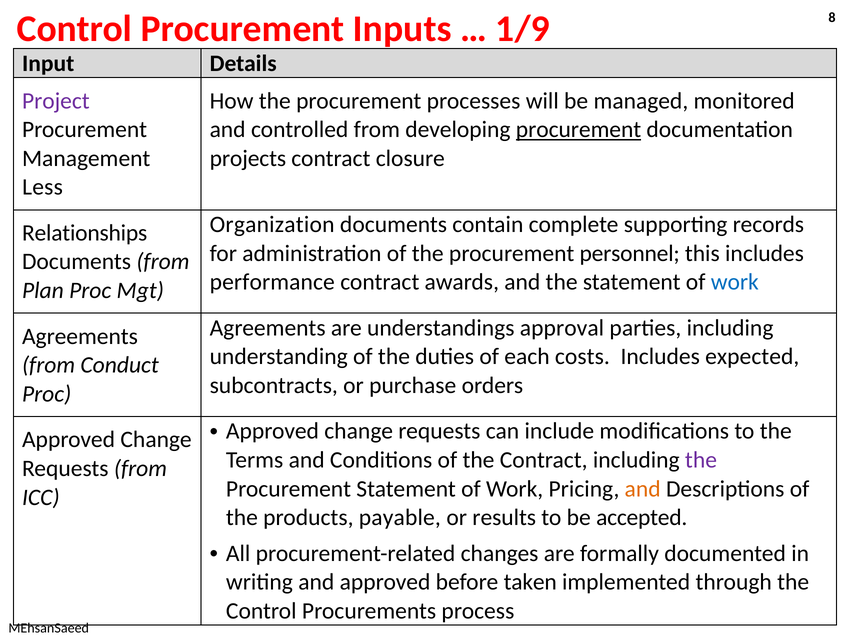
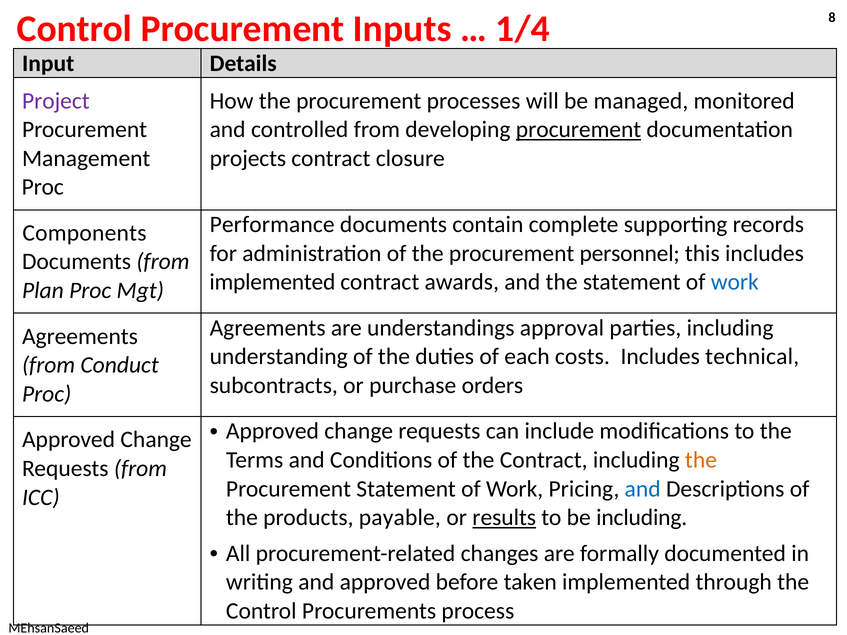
1/9: 1/9 -> 1/4
Less at (43, 187): Less -> Proc
Organization: Organization -> Performance
Relationships: Relationships -> Components
performance at (272, 282): performance -> implemented
expected: expected -> technical
the at (701, 460) colour: purple -> orange
and at (643, 489) colour: orange -> blue
results underline: none -> present
be accepted: accepted -> including
